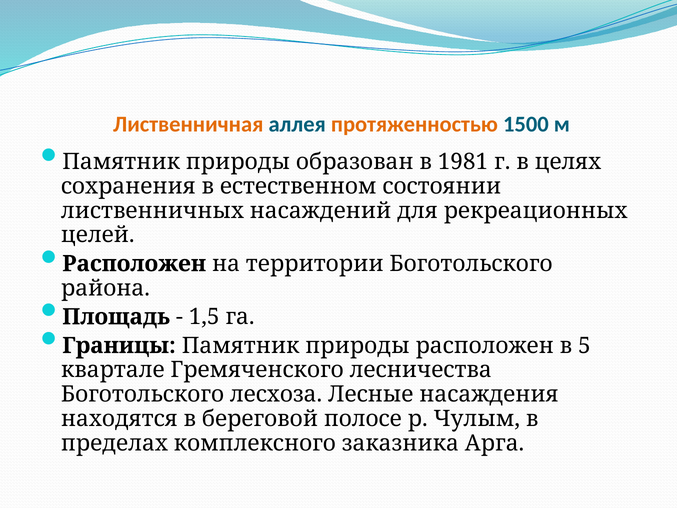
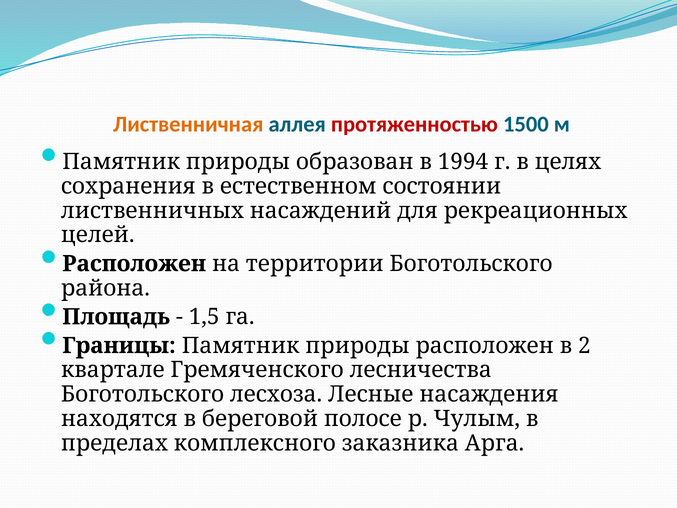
протяженностью colour: orange -> red
1981: 1981 -> 1994
5: 5 -> 2
